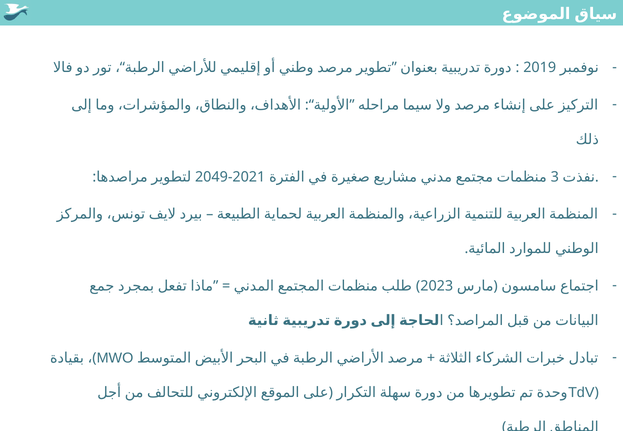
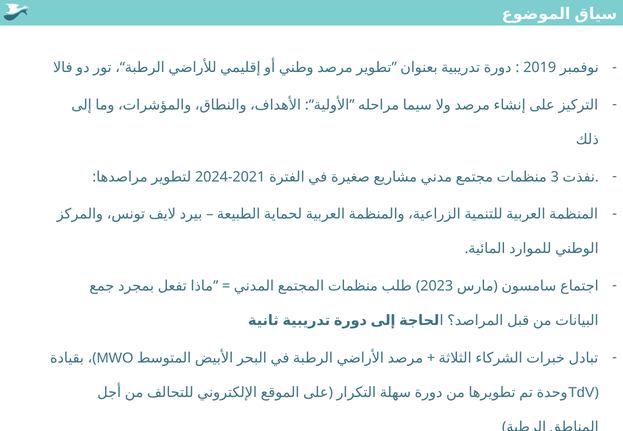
2049: 2049 -> 2024
